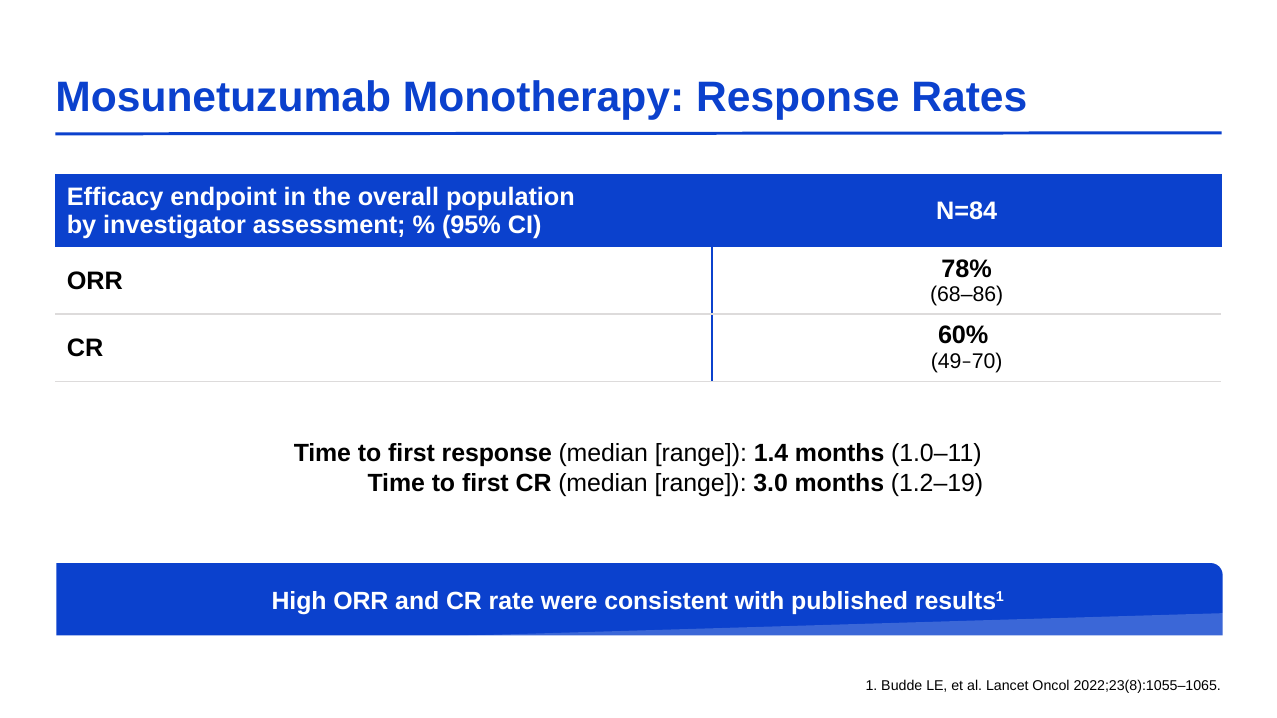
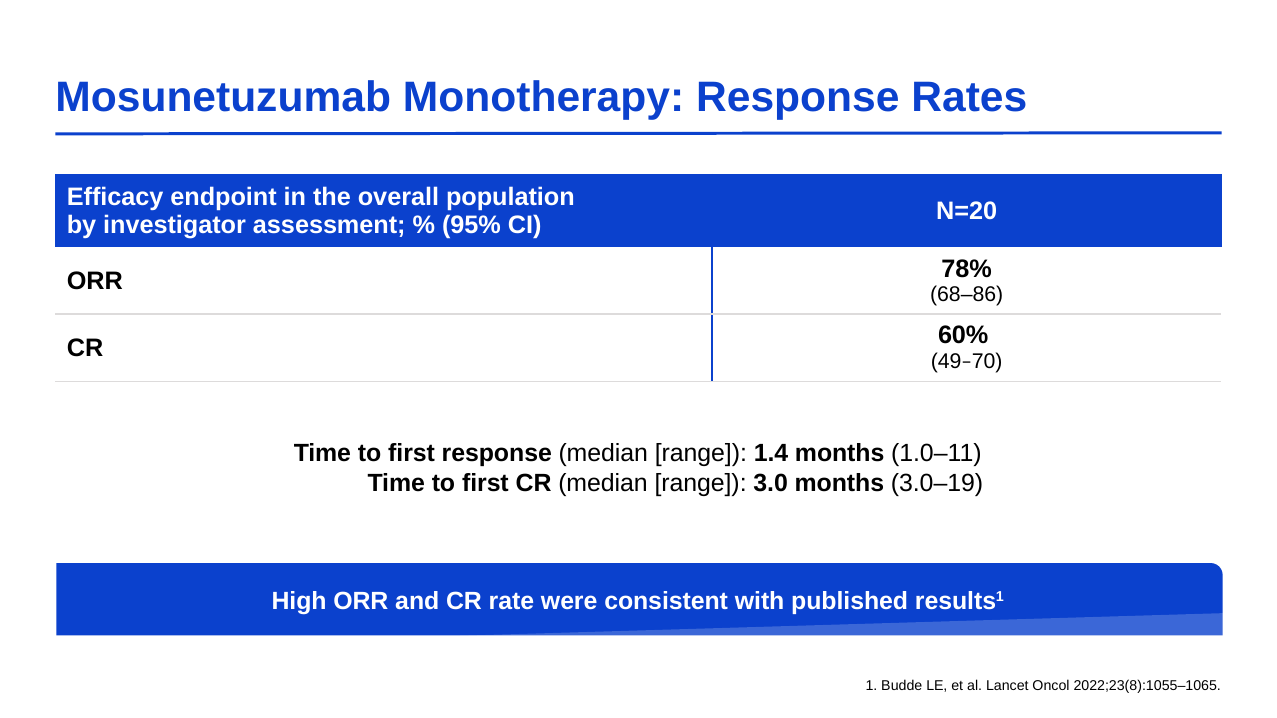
N=84: N=84 -> N=20
1.2‒19: 1.2‒19 -> 3.0‒19
